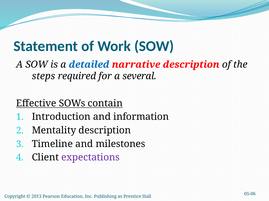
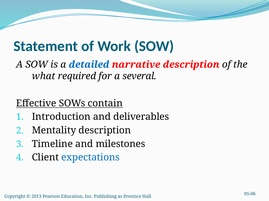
steps: steps -> what
information: information -> deliverables
expectations colour: purple -> blue
